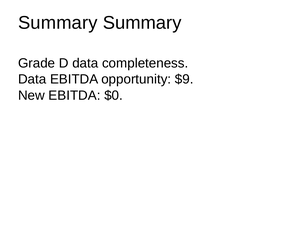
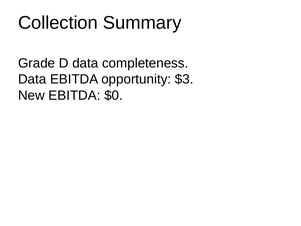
Summary at (58, 23): Summary -> Collection
$9: $9 -> $3
